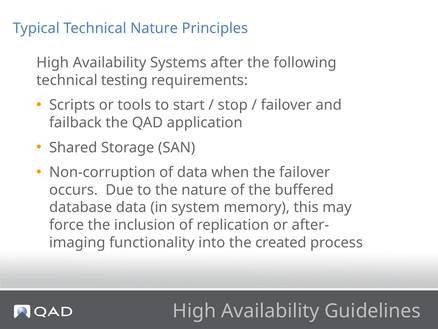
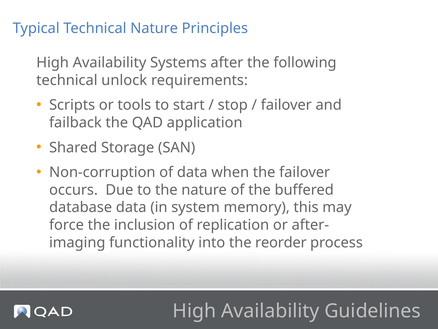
testing: testing -> unlock
created: created -> reorder
